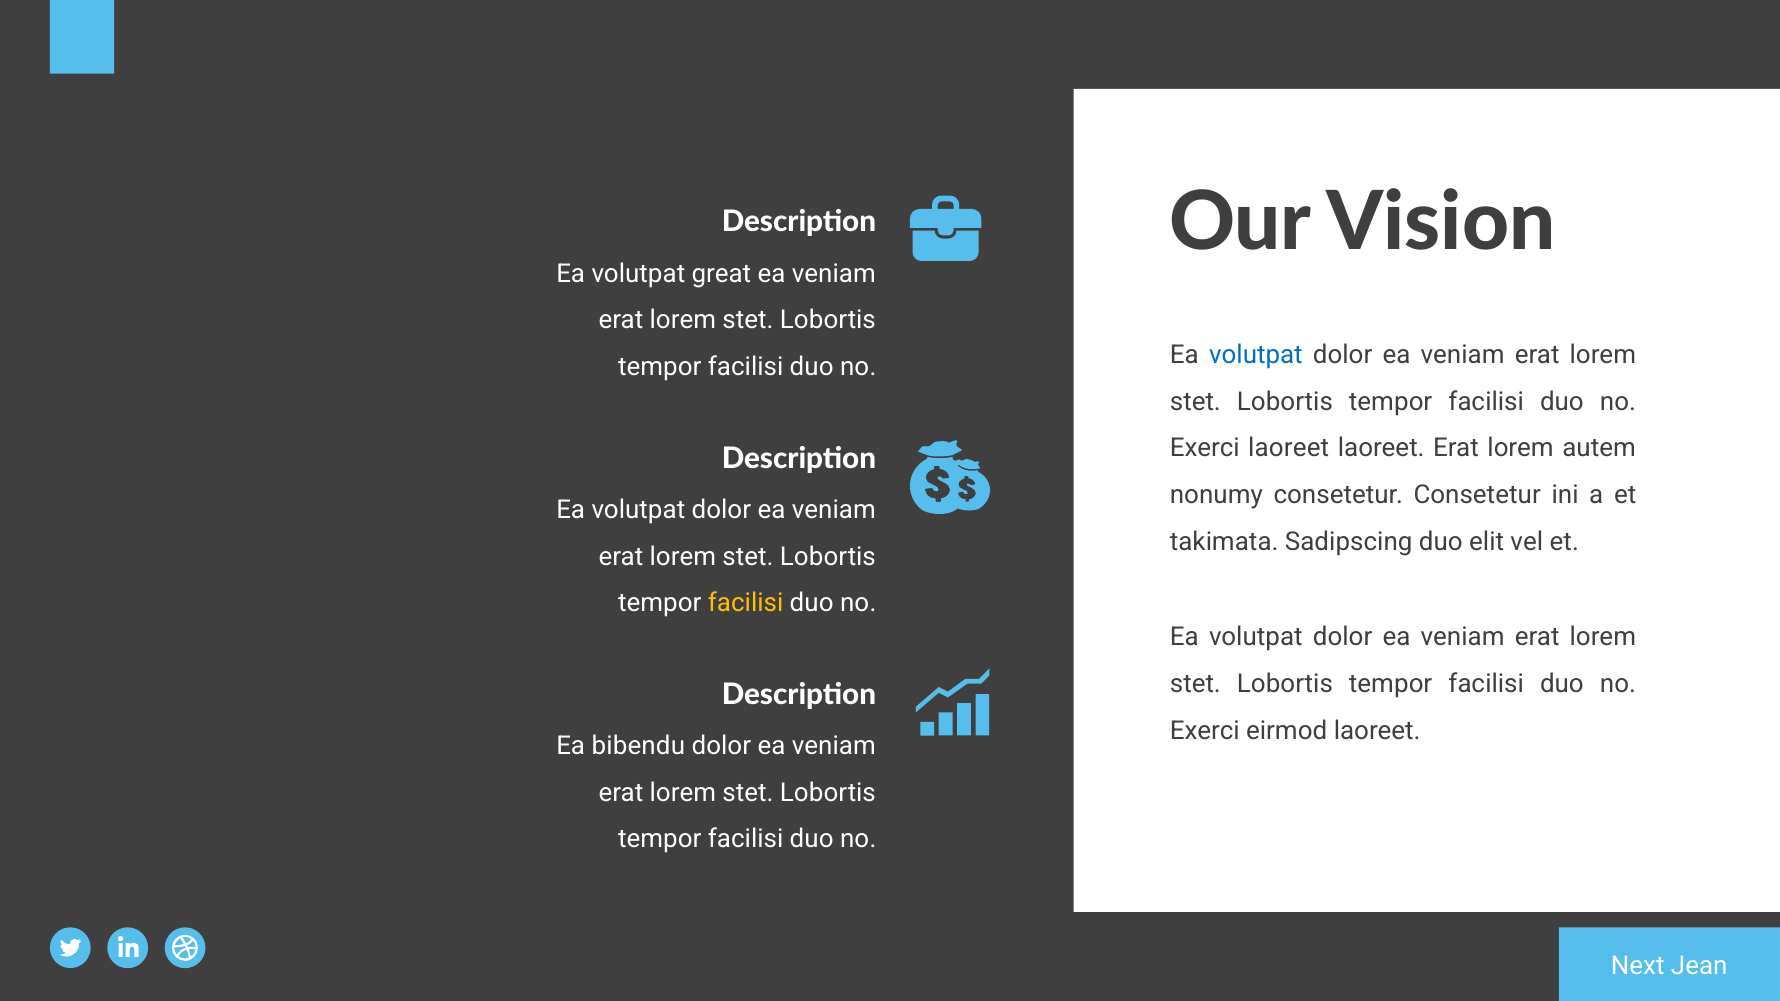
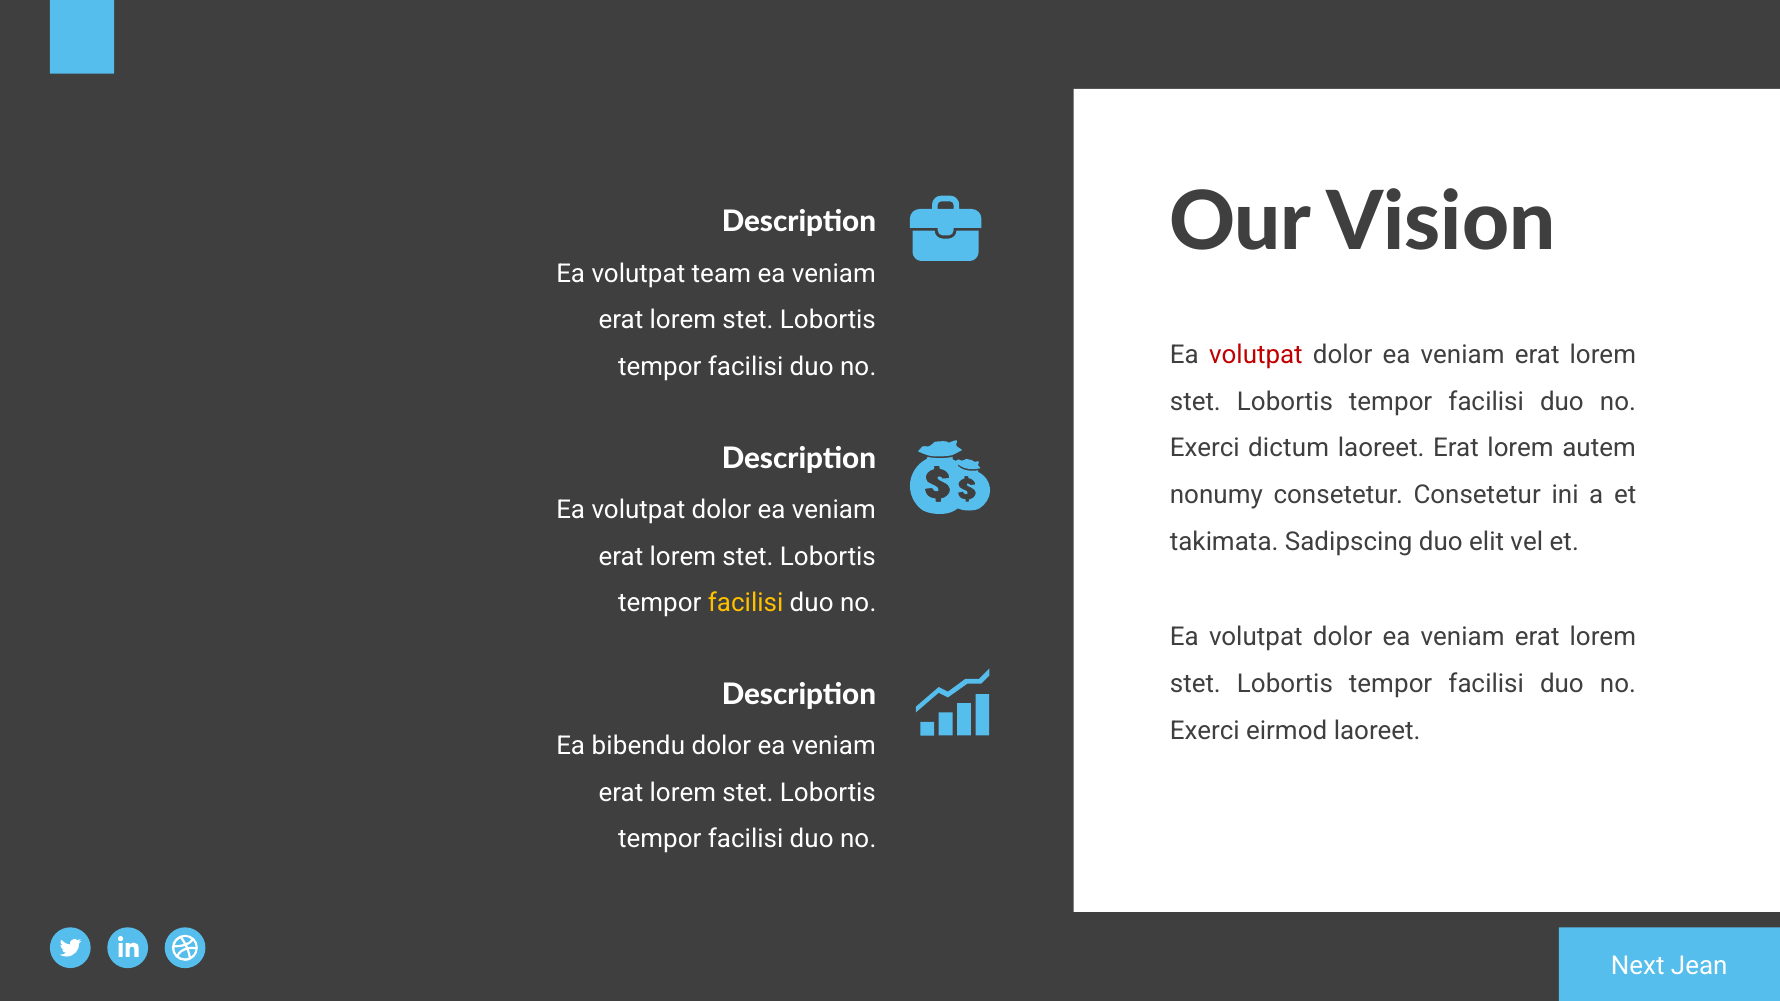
great: great -> team
volutpat at (1256, 355) colour: blue -> red
Exerci laoreet: laoreet -> dictum
